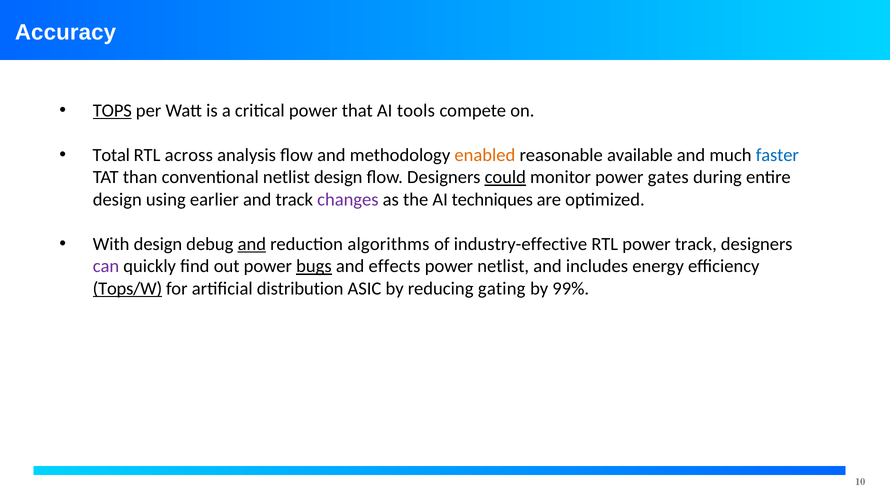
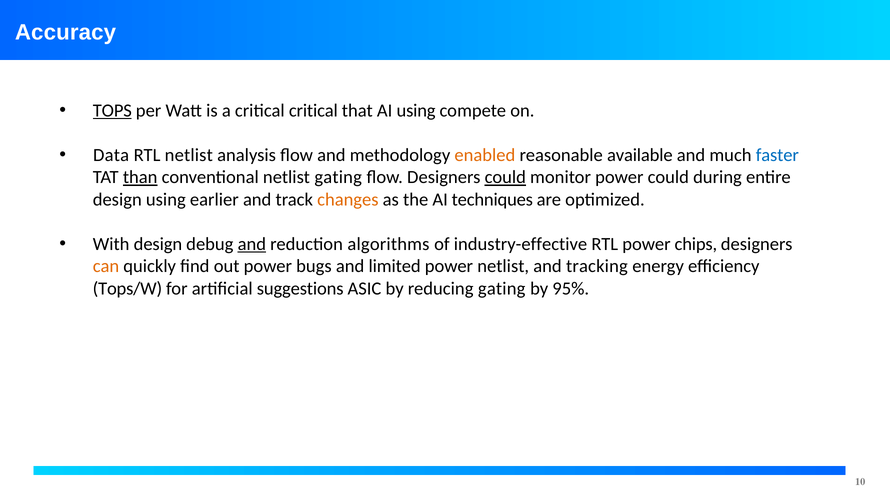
critical power: power -> critical
AI tools: tools -> using
Total: Total -> Data
RTL across: across -> netlist
than underline: none -> present
netlist design: design -> gating
power gates: gates -> could
changes colour: purple -> orange
power track: track -> chips
can colour: purple -> orange
bugs underline: present -> none
effects: effects -> limited
includes: includes -> tracking
Tops/W underline: present -> none
distribution: distribution -> suggestions
99%: 99% -> 95%
